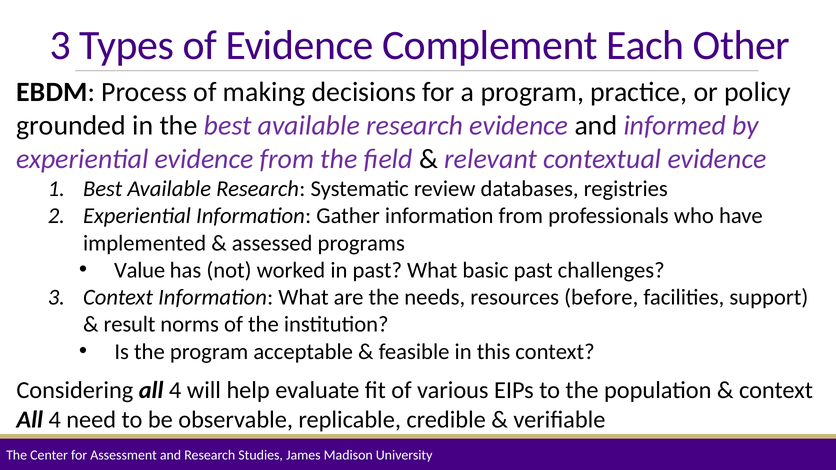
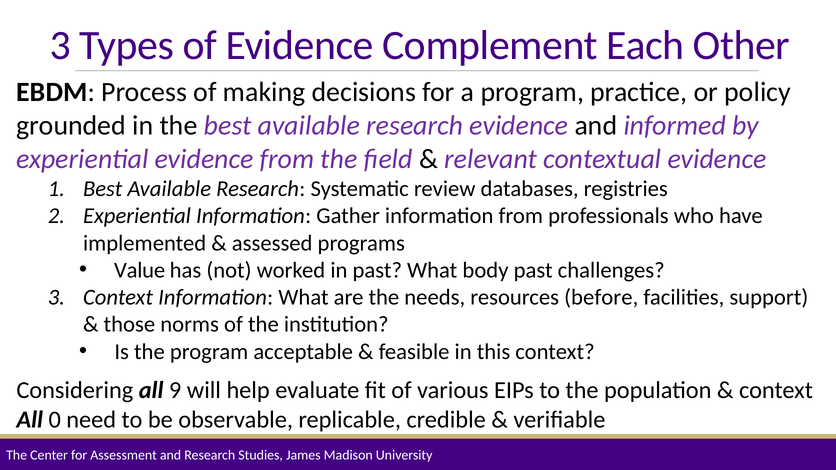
basic: basic -> body
result: result -> those
Considering all 4: 4 -> 9
4 at (55, 420): 4 -> 0
